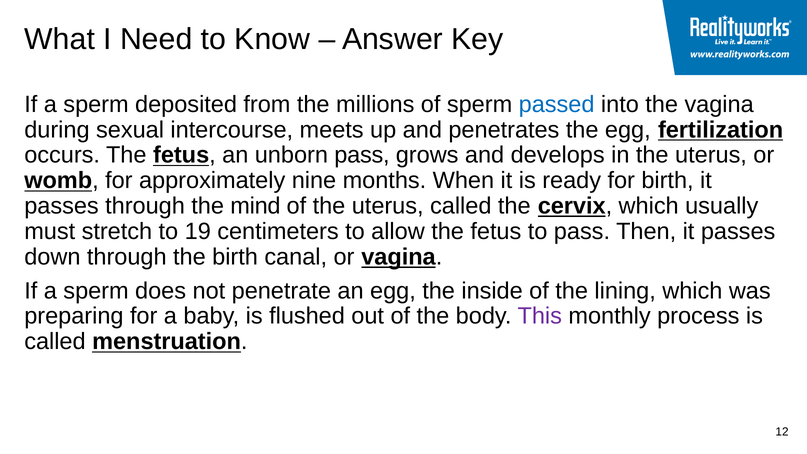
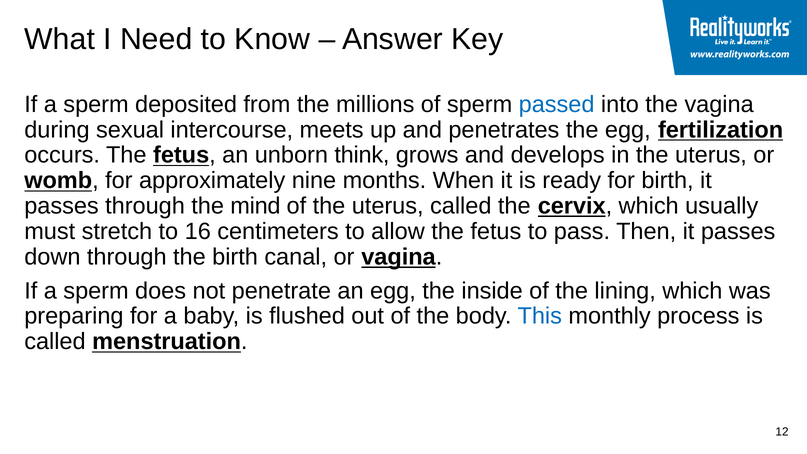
unborn pass: pass -> think
19: 19 -> 16
This colour: purple -> blue
